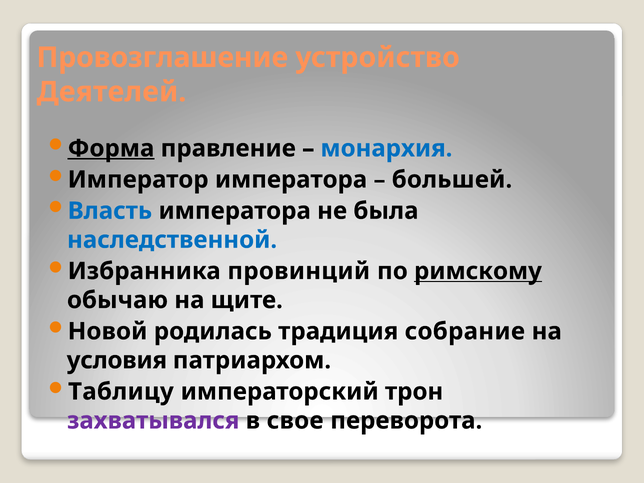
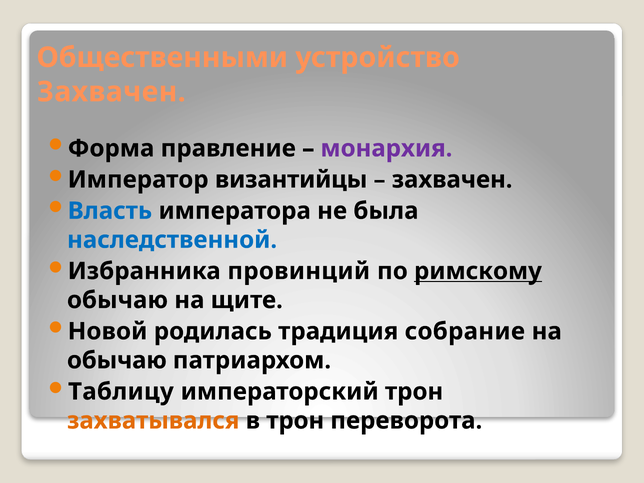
Провозглашение: Провозглашение -> Общественными
Деятелей at (111, 92): Деятелей -> Захвачен
Форма underline: present -> none
монархия colour: blue -> purple
Император императора: императора -> византийцы
большей at (452, 180): большей -> захвачен
условия at (117, 360): условия -> обычаю
захватывался colour: purple -> orange
в свое: свое -> трон
